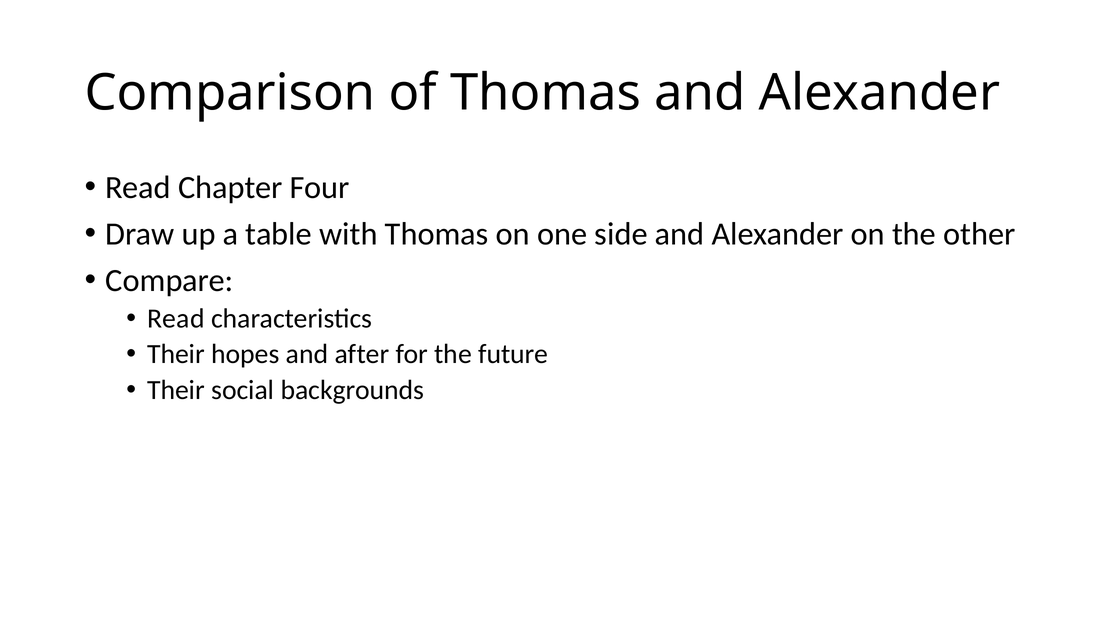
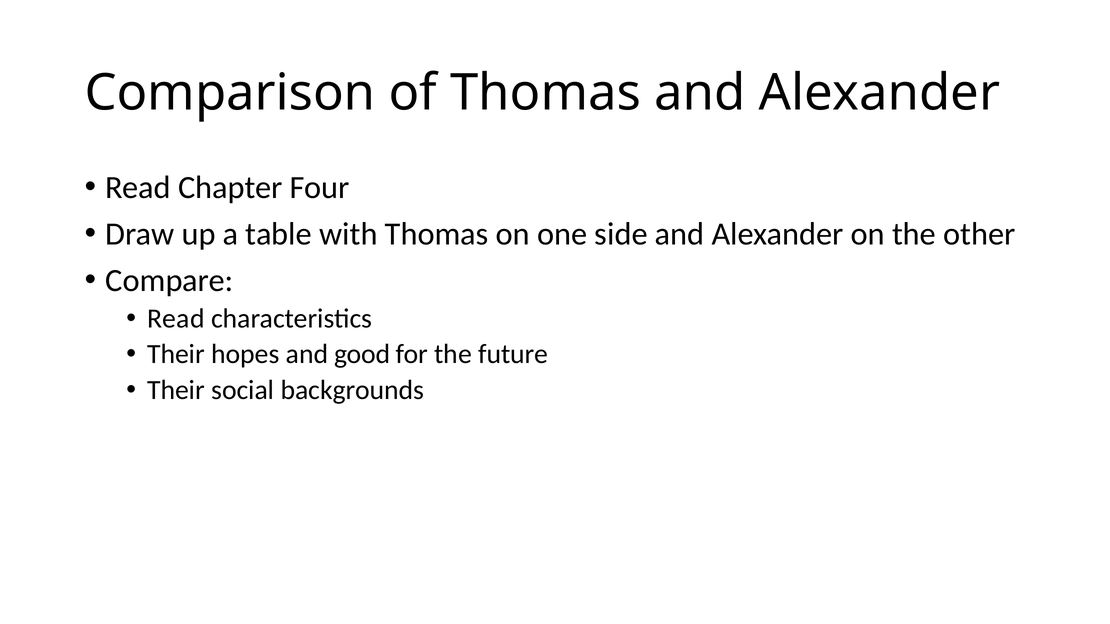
after: after -> good
